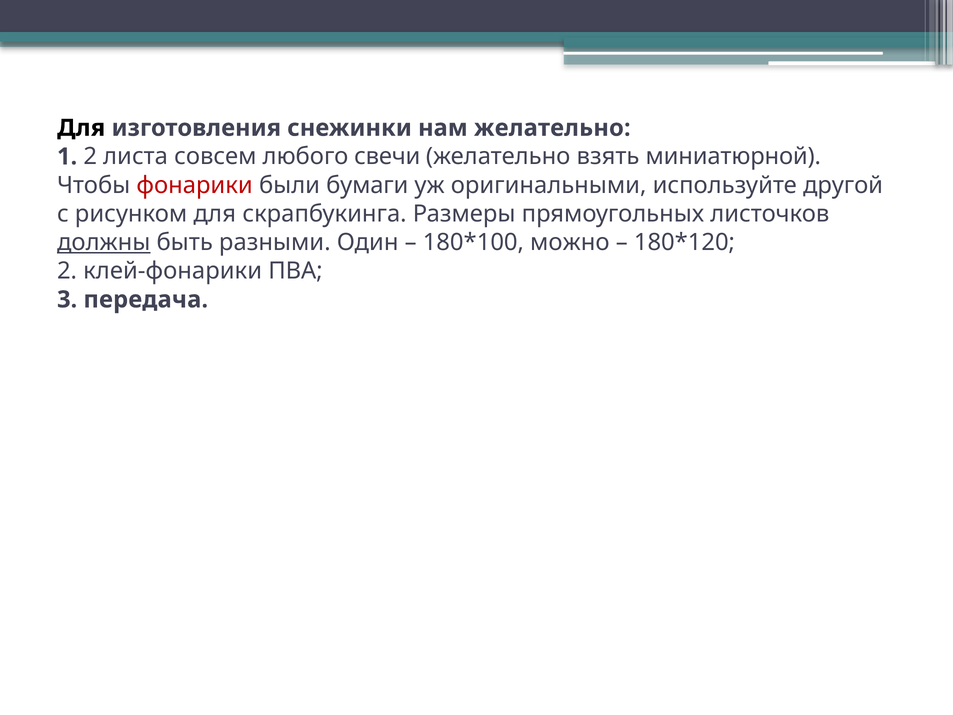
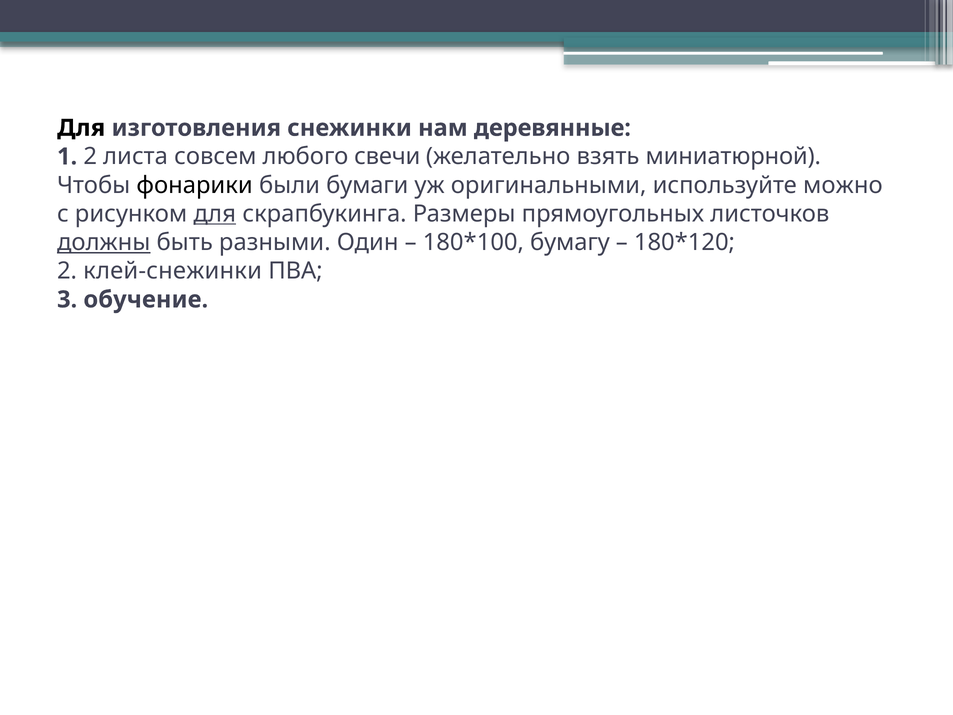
нам желательно: желательно -> деревянные
фонарики colour: red -> black
другой: другой -> можно
для at (215, 214) underline: none -> present
можно: можно -> бумагу
клей-фонарики: клей-фонарики -> клей-снежинки
передача: передача -> обучение
